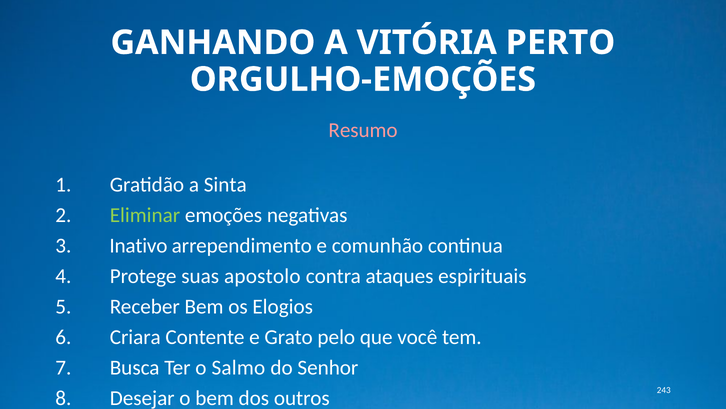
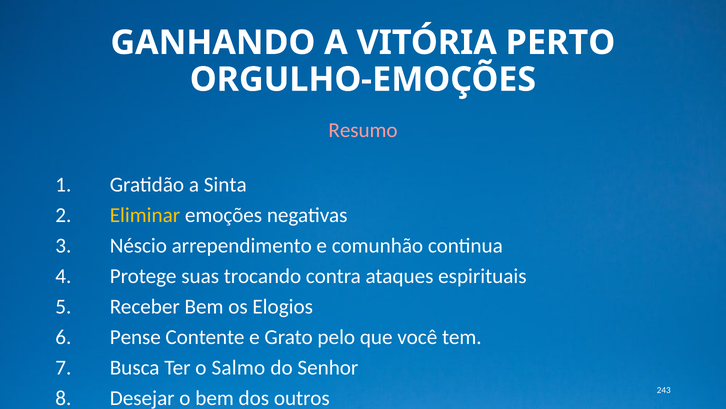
Eliminar colour: light green -> yellow
Inativo: Inativo -> Néscio
apostolo: apostolo -> trocando
Criara: Criara -> Pense
